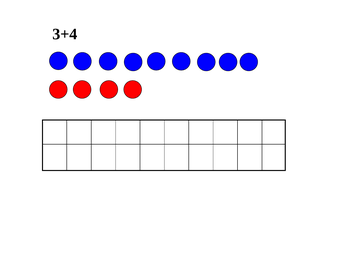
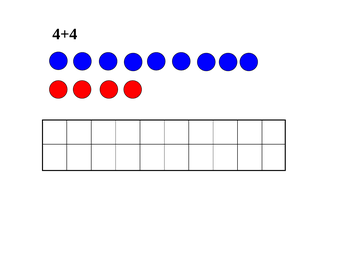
3+4: 3+4 -> 4+4
